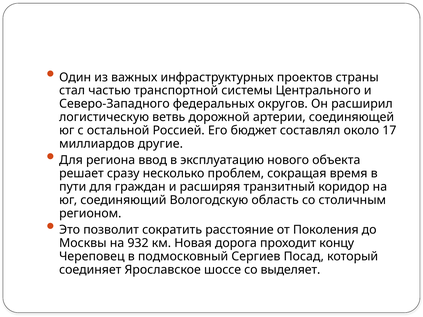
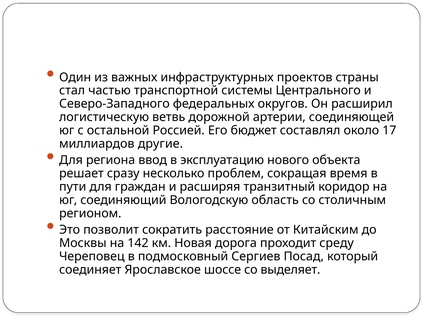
Поколения: Поколения -> Китайским
932: 932 -> 142
концу: концу -> среду
